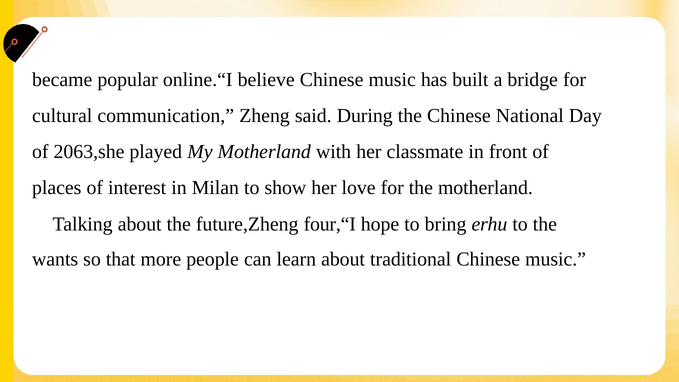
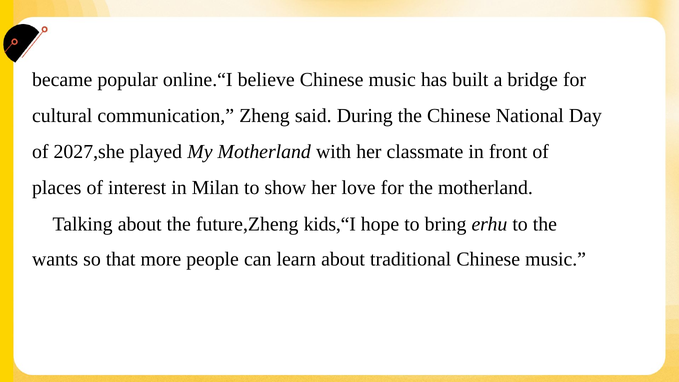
2063,she: 2063,she -> 2027,she
four,“I: four,“I -> kids,“I
